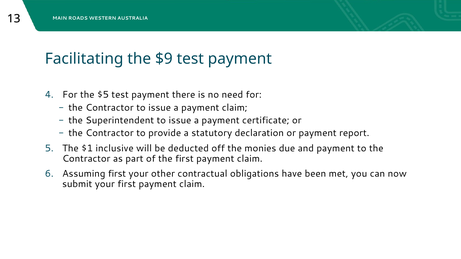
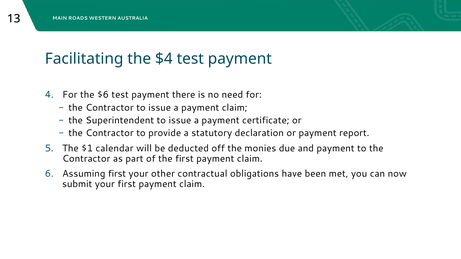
$9: $9 -> $4
$5: $5 -> $6
inclusive: inclusive -> calendar
